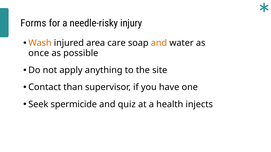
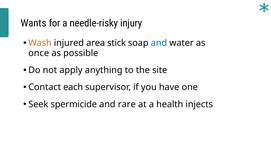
Forms: Forms -> Wants
care: care -> stick
and at (159, 43) colour: orange -> blue
than: than -> each
quiz: quiz -> rare
